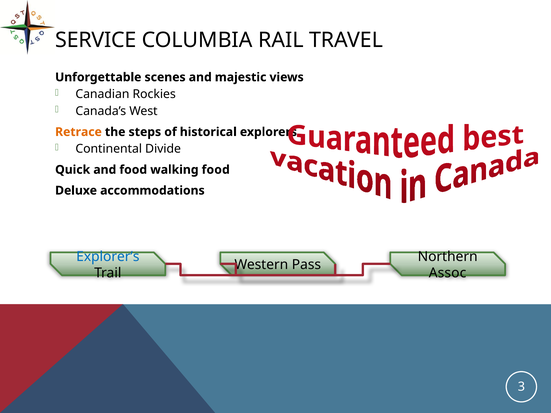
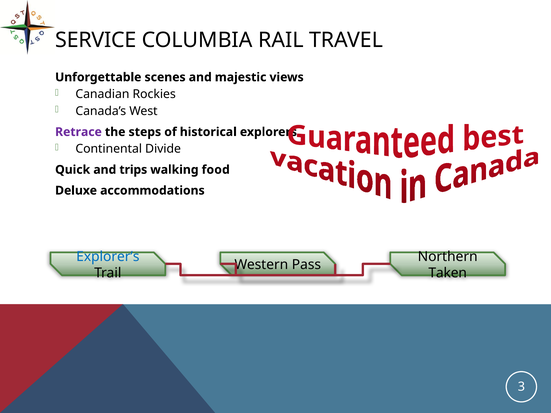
Retrace colour: orange -> purple
and food: food -> trips
Assoc: Assoc -> Taken
